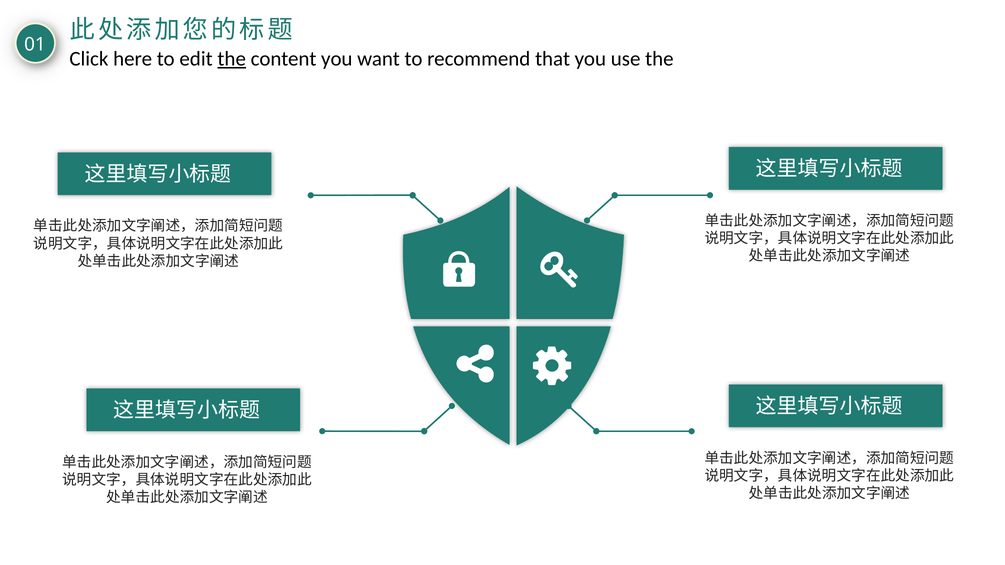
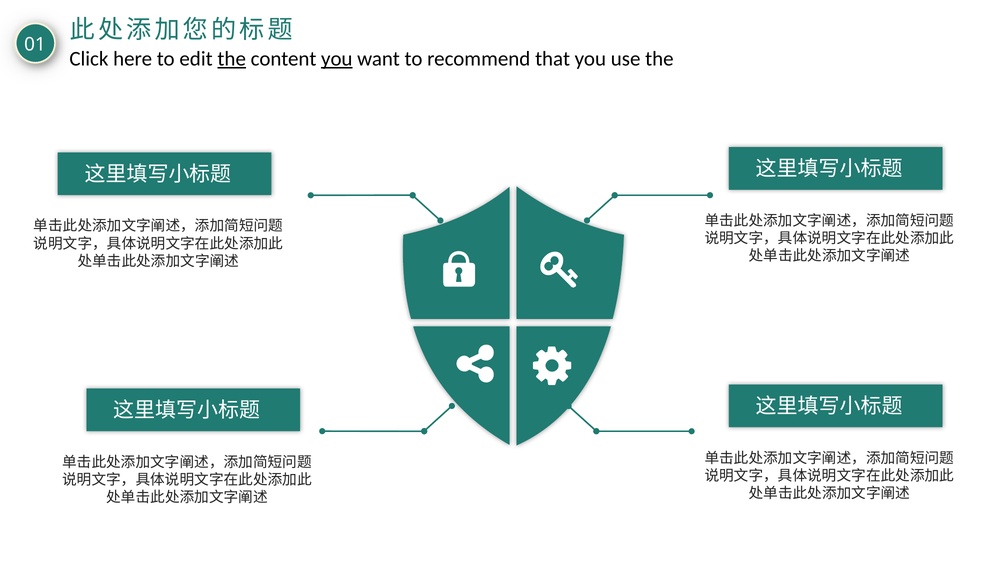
you at (337, 59) underline: none -> present
